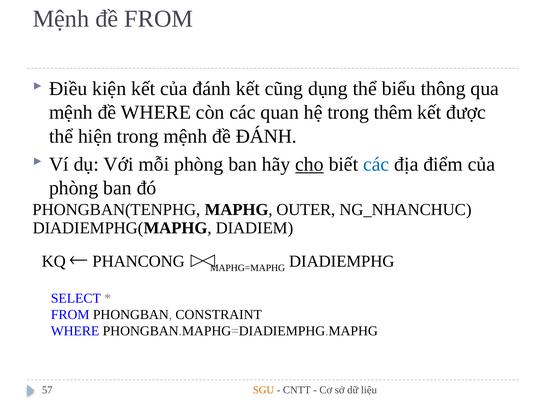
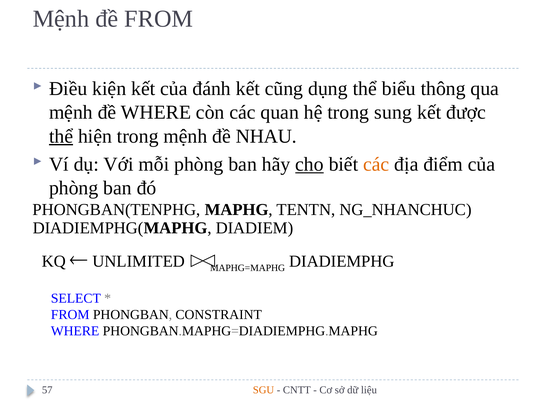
thêm: thêm -> sung
thể at (61, 136) underline: none -> present
đề ĐÁNH: ĐÁNH -> NHAU
các at (376, 164) colour: blue -> orange
OUTER: OUTER -> TENTN
PHANCONG: PHANCONG -> UNLIMITED
